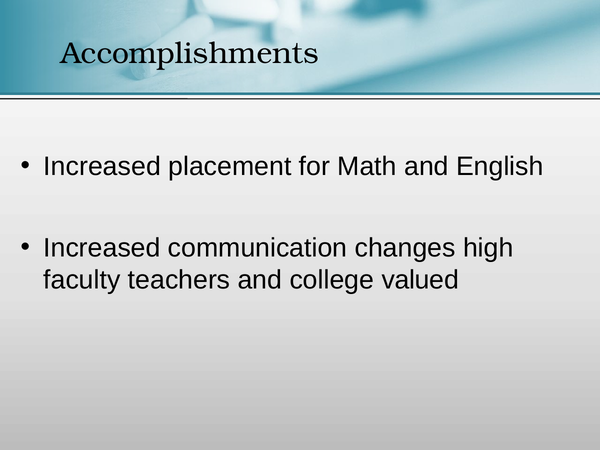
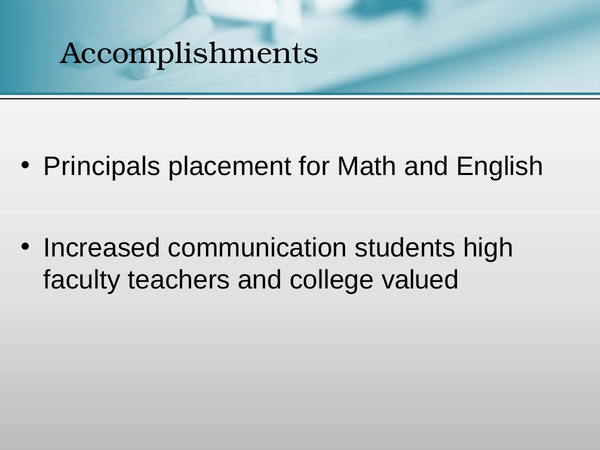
Increased at (102, 166): Increased -> Principals
changes: changes -> students
